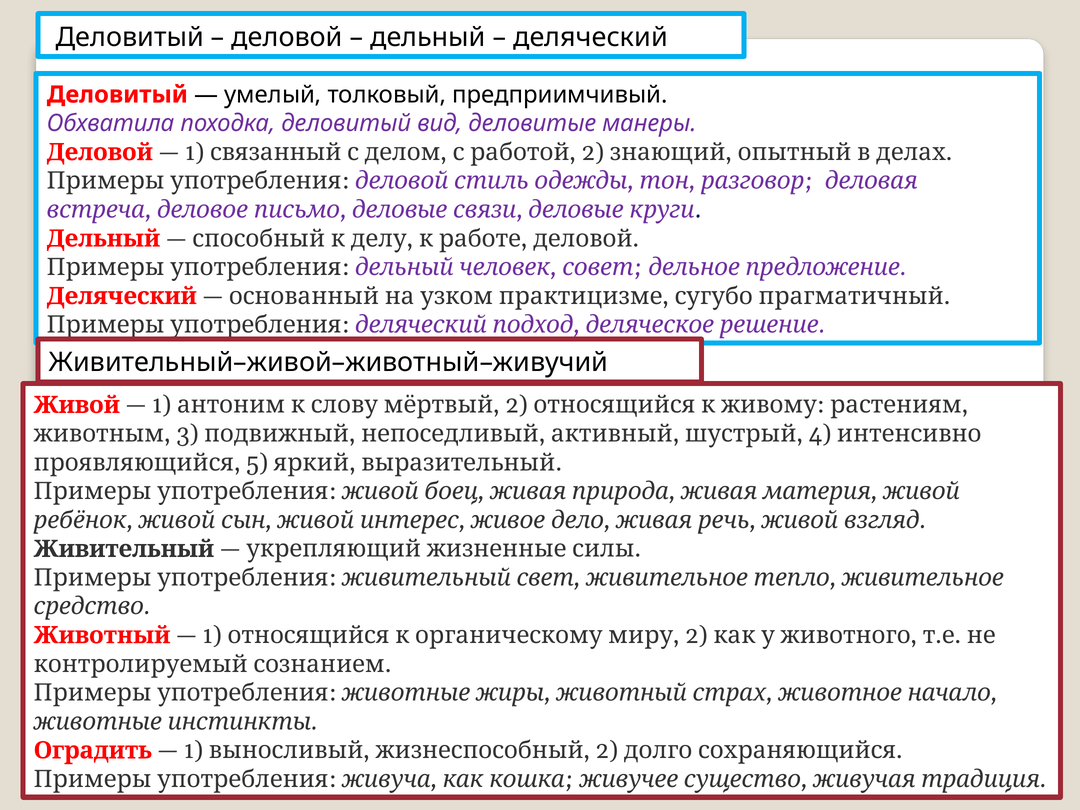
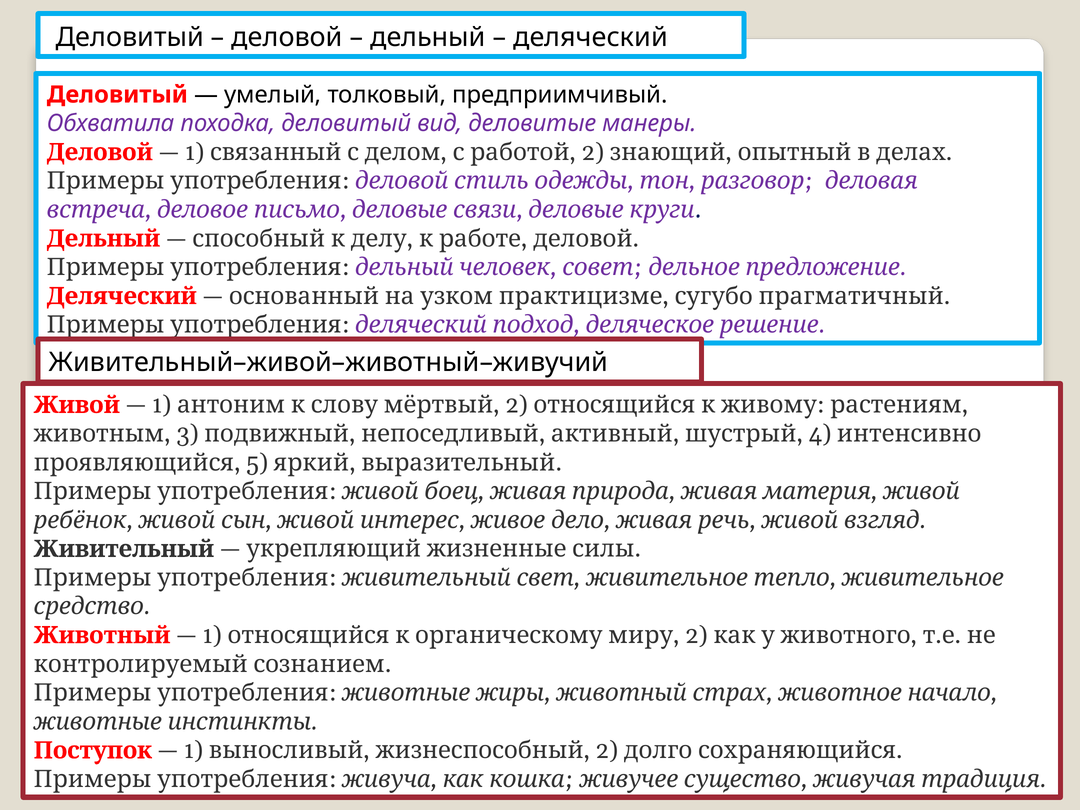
Оградить: Оградить -> Поступок
